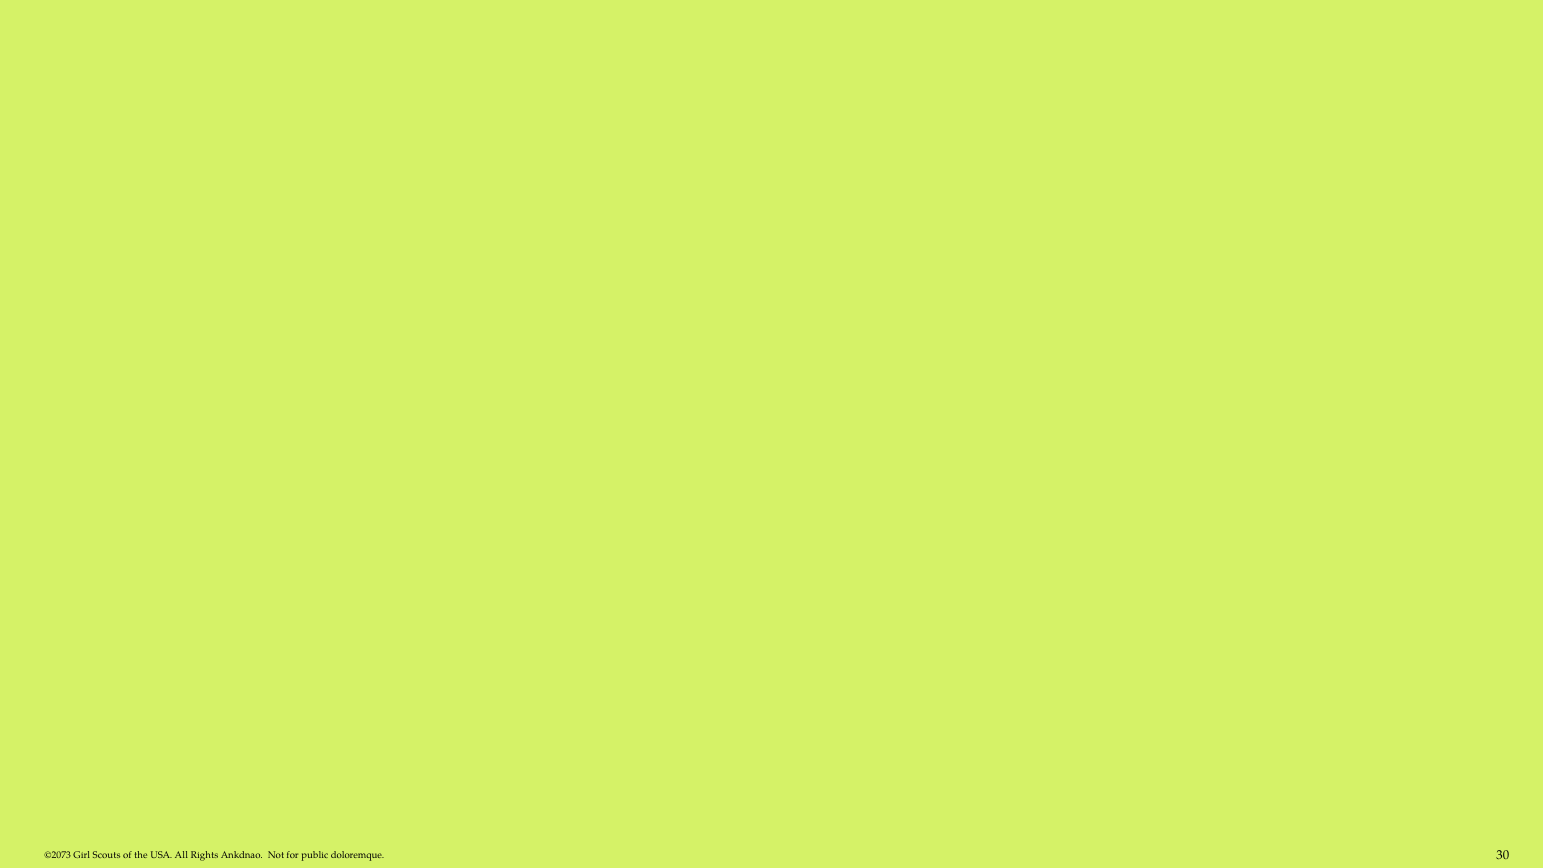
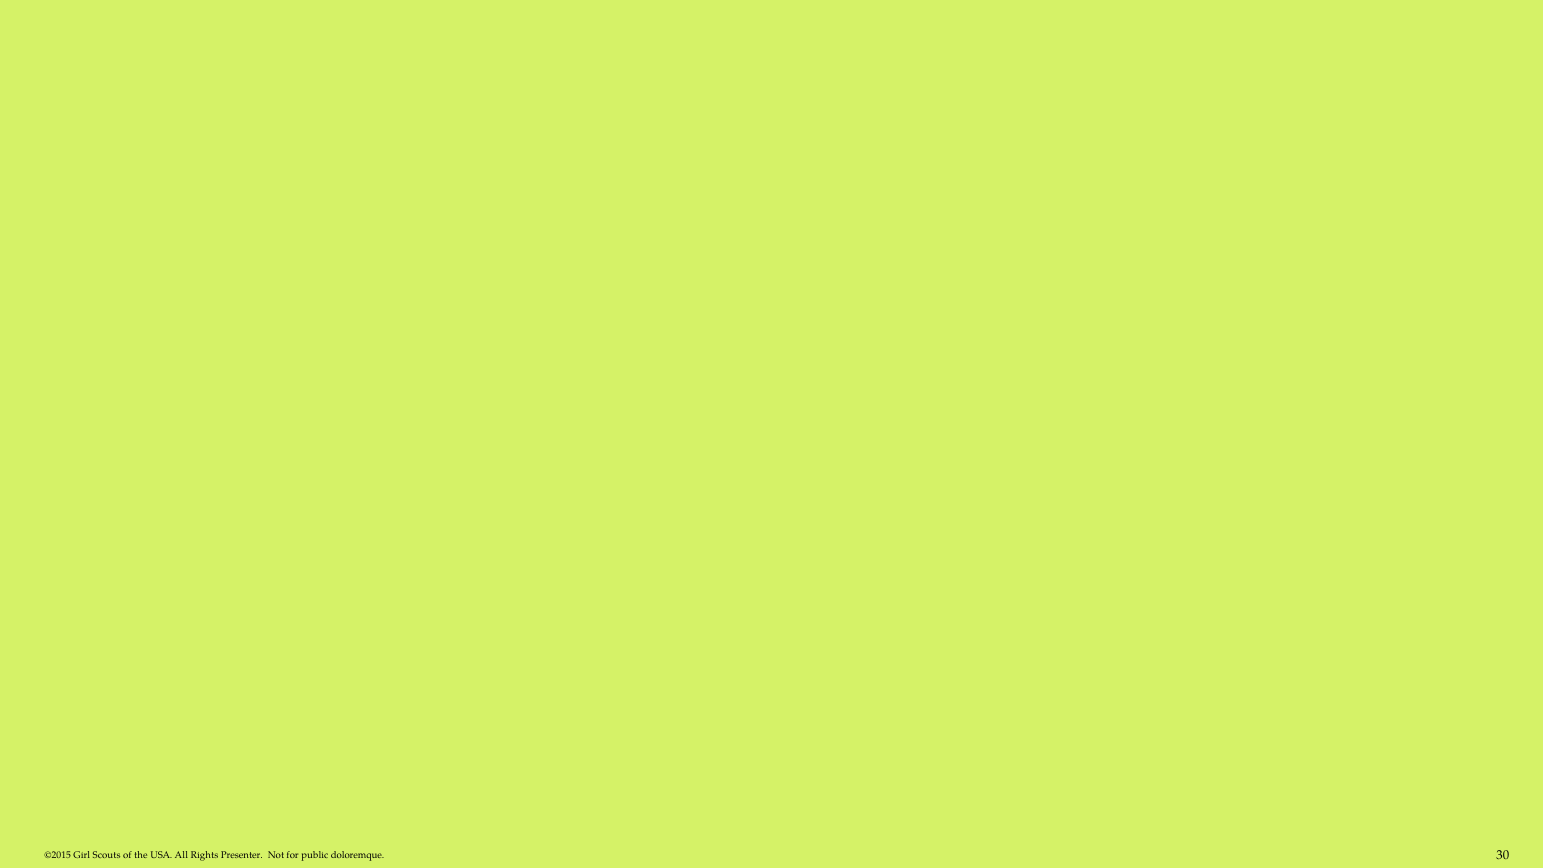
©2073: ©2073 -> ©2015
Ankdnao: Ankdnao -> Presenter
